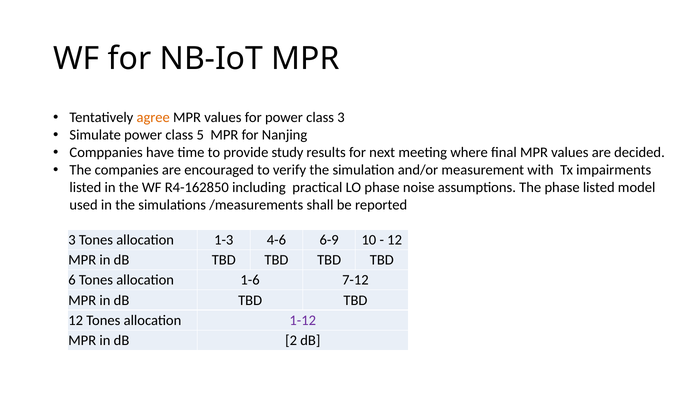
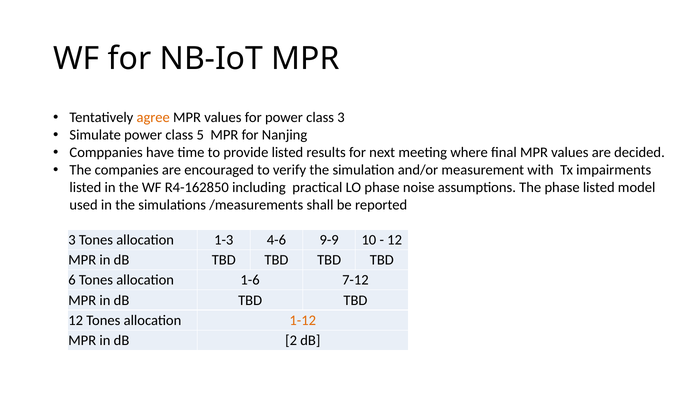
provide study: study -> listed
6-9: 6-9 -> 9-9
1-12 colour: purple -> orange
